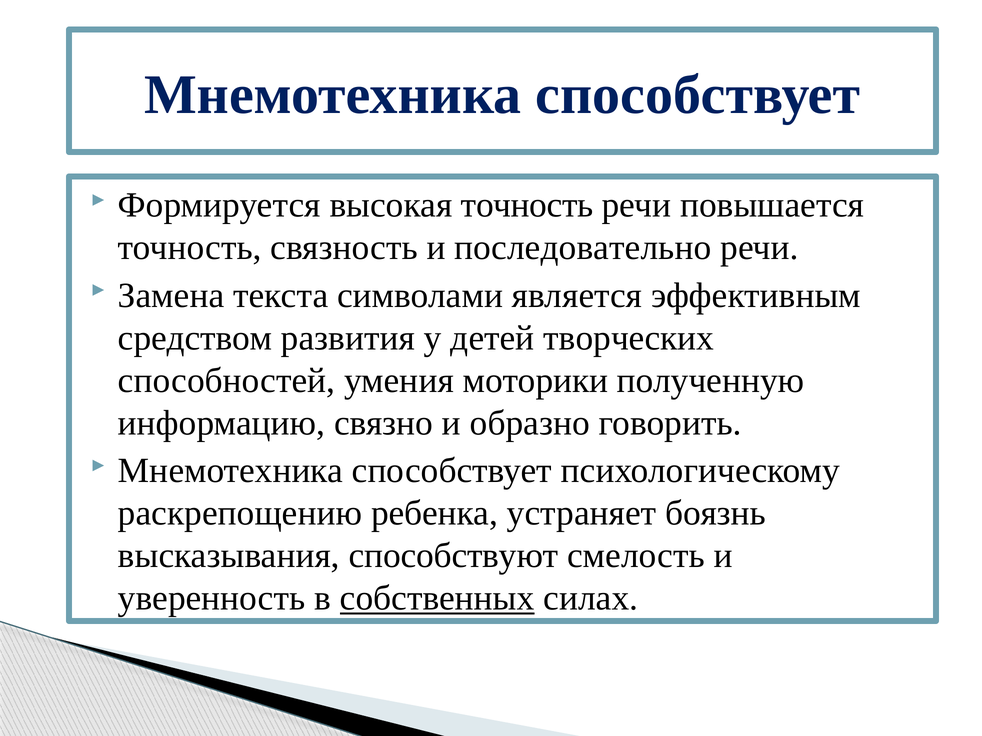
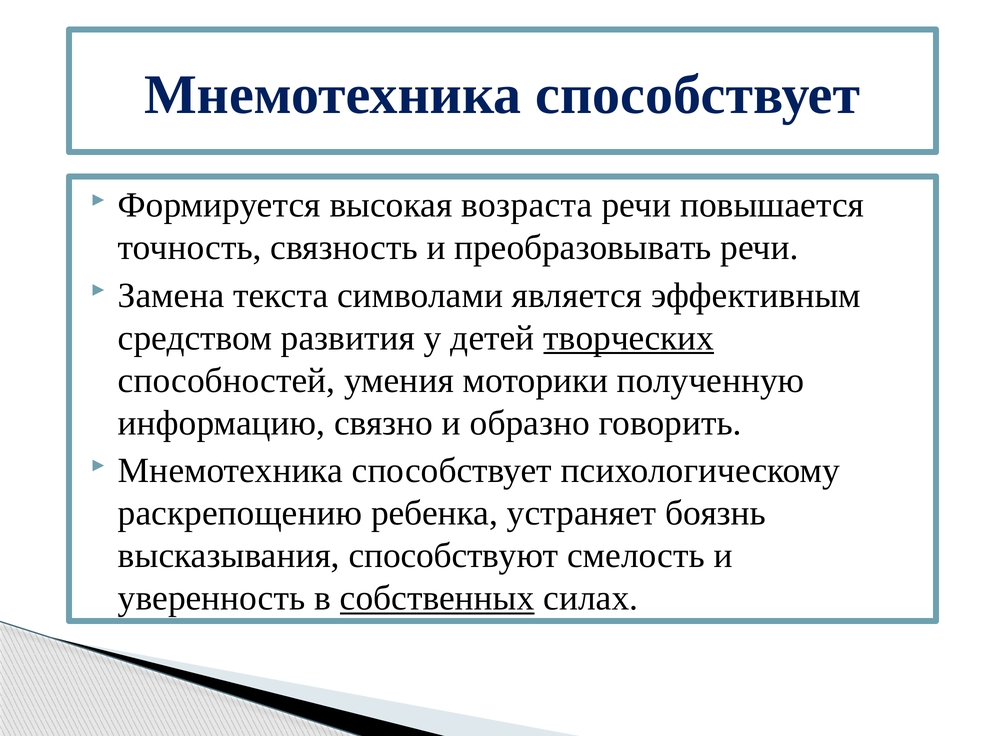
высокая точность: точность -> возраста
последовательно: последовательно -> преобразовывать
творческих underline: none -> present
